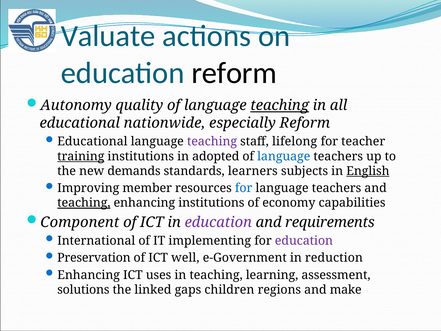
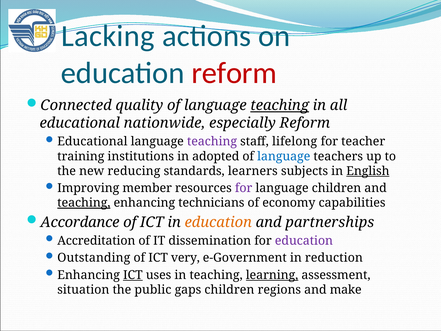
Valuate: Valuate -> Lacking
reform at (234, 73) colour: black -> red
Autonomy: Autonomy -> Connected
training underline: present -> none
demands: demands -> reducing
for at (244, 188) colour: blue -> purple
teachers at (336, 188): teachers -> children
enhancing institutions: institutions -> technicians
Component: Component -> Accordance
education at (218, 222) colour: purple -> orange
requirements: requirements -> partnerships
International: International -> Accreditation
implementing: implementing -> dissemination
Preservation: Preservation -> Outstanding
well: well -> very
ICT at (133, 275) underline: none -> present
learning underline: none -> present
solutions: solutions -> situation
linked: linked -> public
